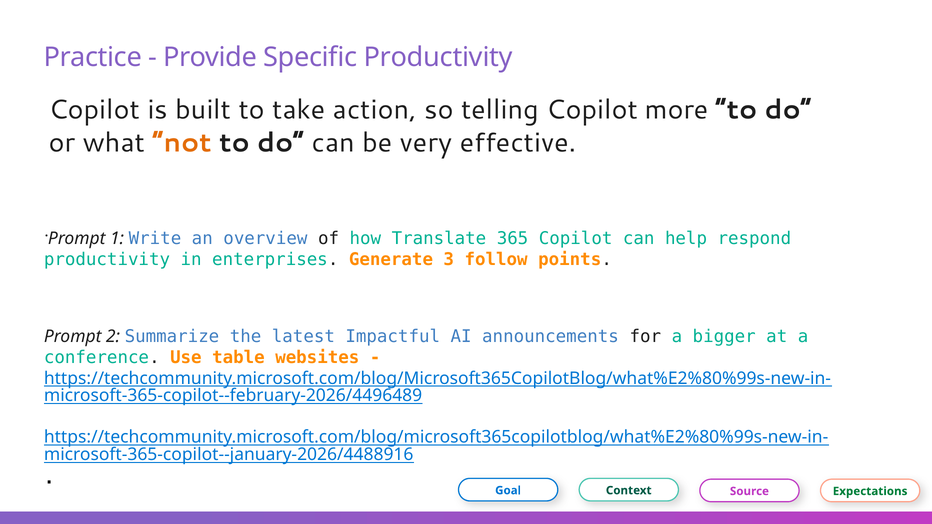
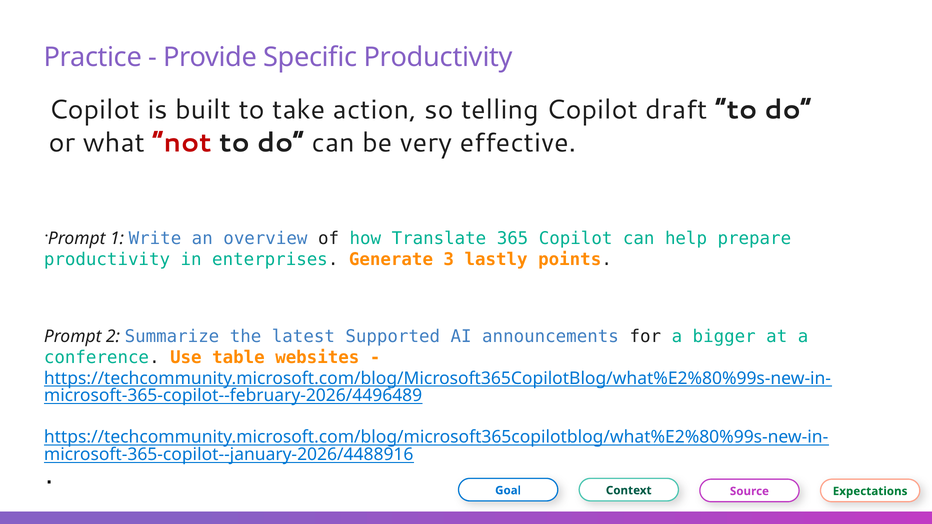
more: more -> draft
not colour: orange -> red
respond: respond -> prepare
follow: follow -> lastly
Impactful: Impactful -> Supported
